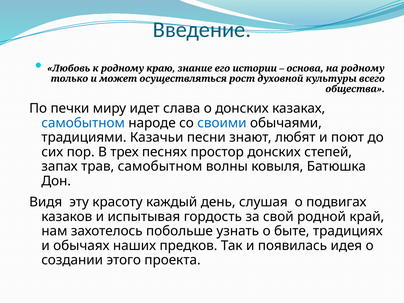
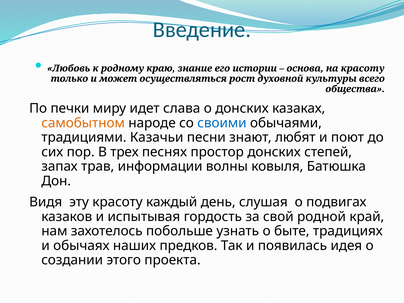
на родному: родному -> красоту
самобытном at (83, 123) colour: blue -> orange
трав самобытном: самобытном -> информации
